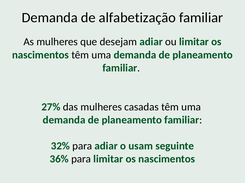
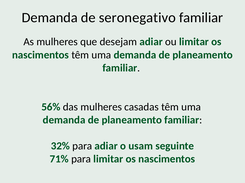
alfabetização: alfabetização -> seronegativo
27%: 27% -> 56%
36%: 36% -> 71%
